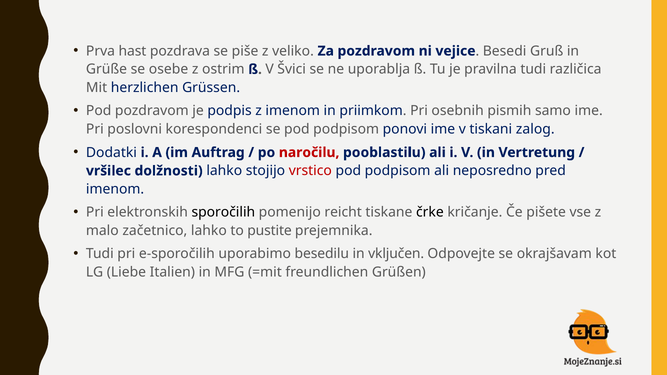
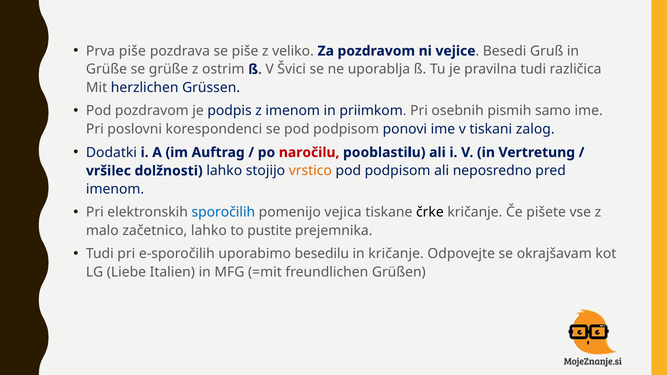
Prva hast: hast -> piše
se osebe: osebe -> grüße
vrstico colour: red -> orange
sporočilih colour: black -> blue
reicht: reicht -> vejica
in vključen: vključen -> kričanje
